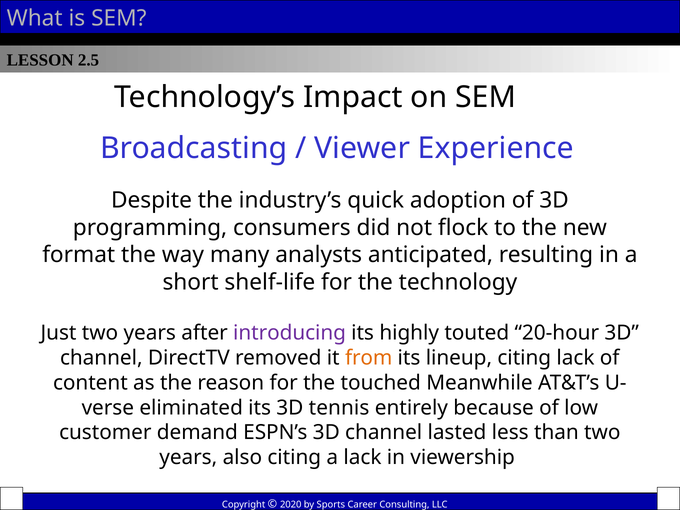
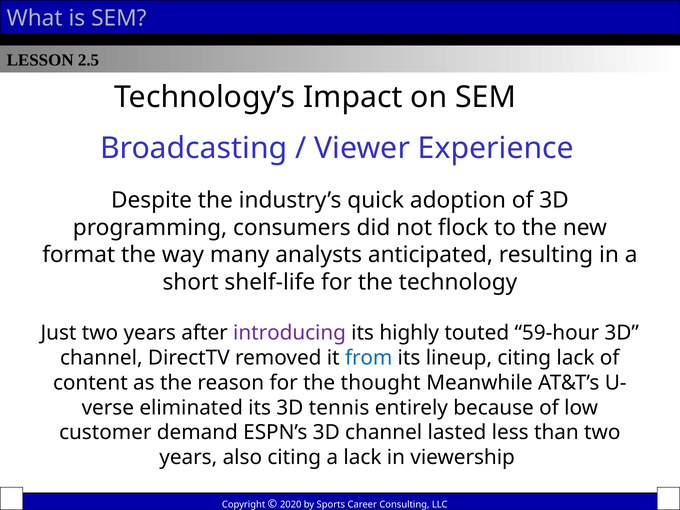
20-hour: 20-hour -> 59-hour
from colour: orange -> blue
touched: touched -> thought
